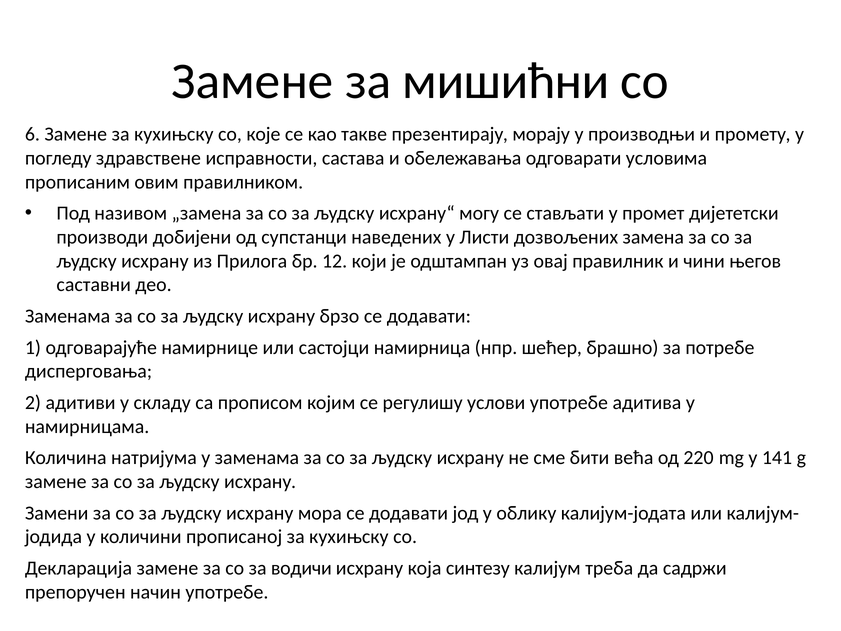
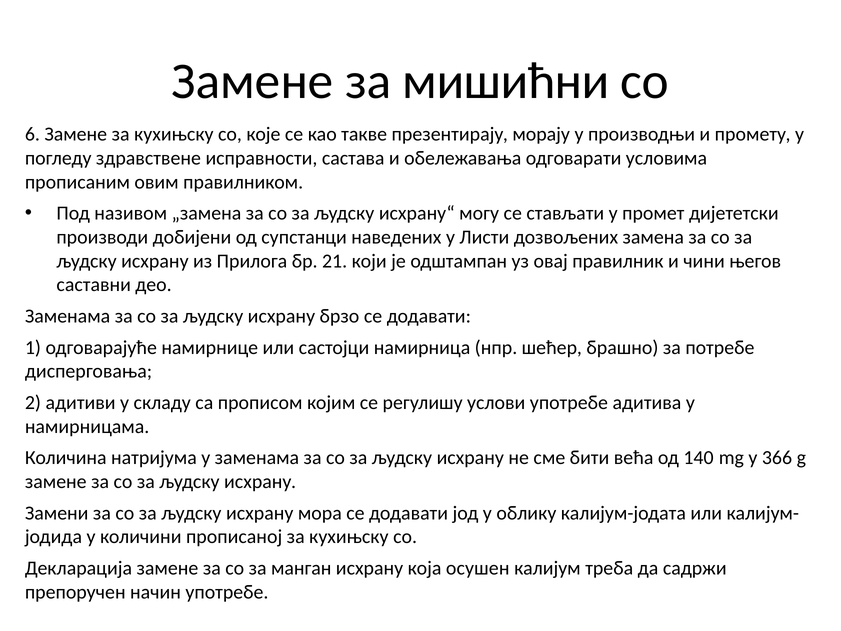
12: 12 -> 21
220: 220 -> 140
141: 141 -> 366
водичи: водичи -> манган
синтезу: синтезу -> осушен
